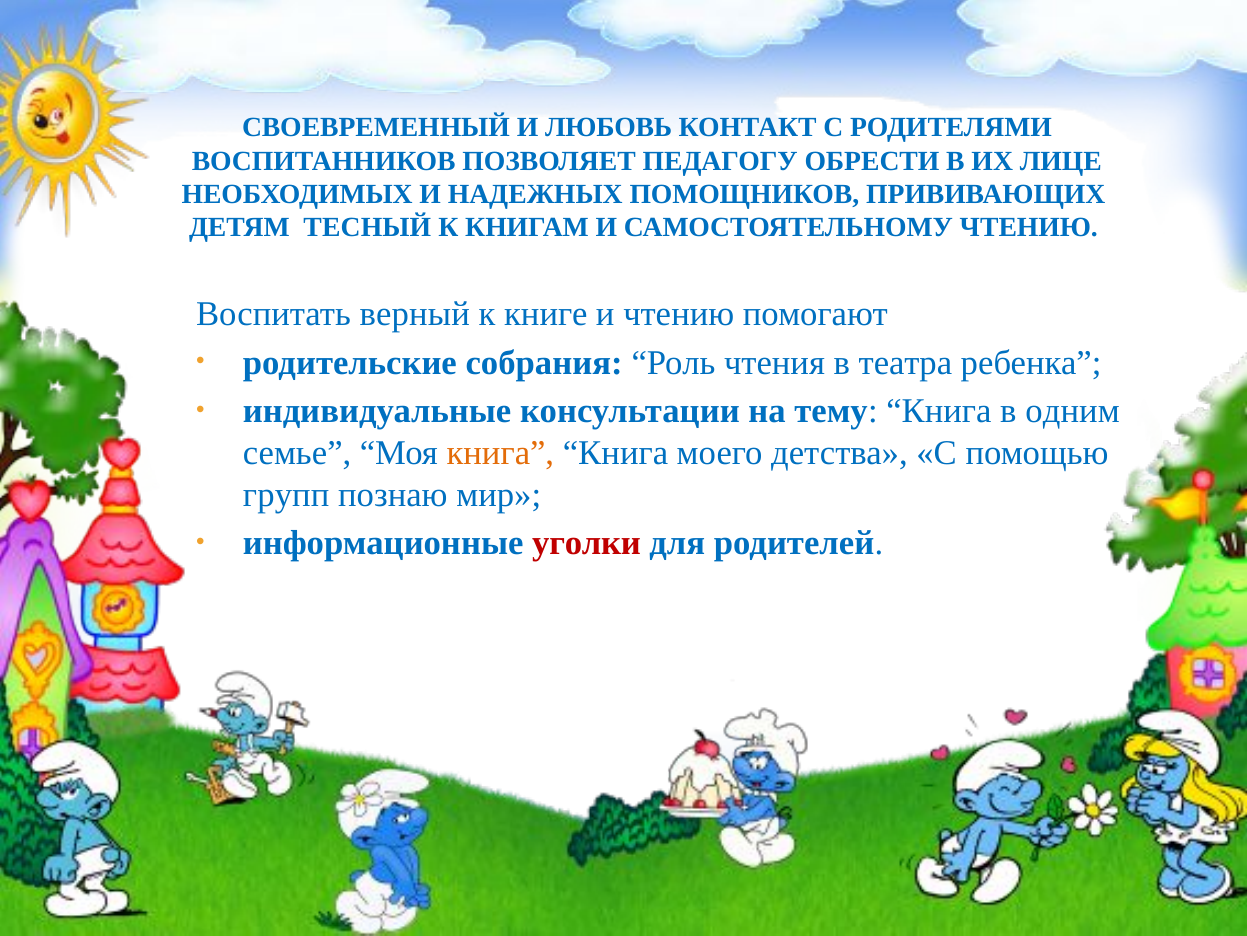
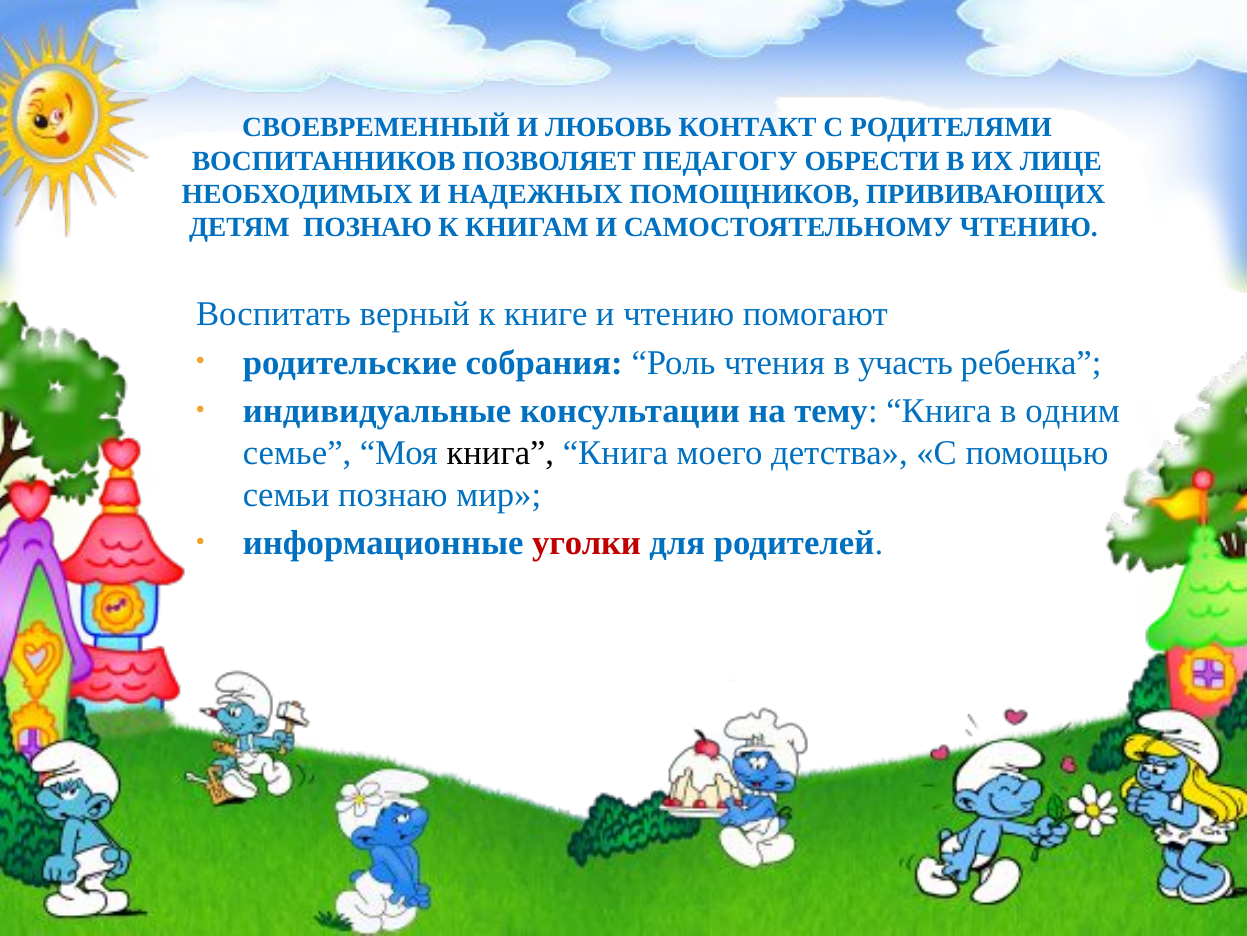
ДЕТЯМ ТЕСНЫЙ: ТЕСНЫЙ -> ПОЗНАЮ
театра: театра -> участь
книга at (500, 453) colour: orange -> black
групп: групп -> семьи
